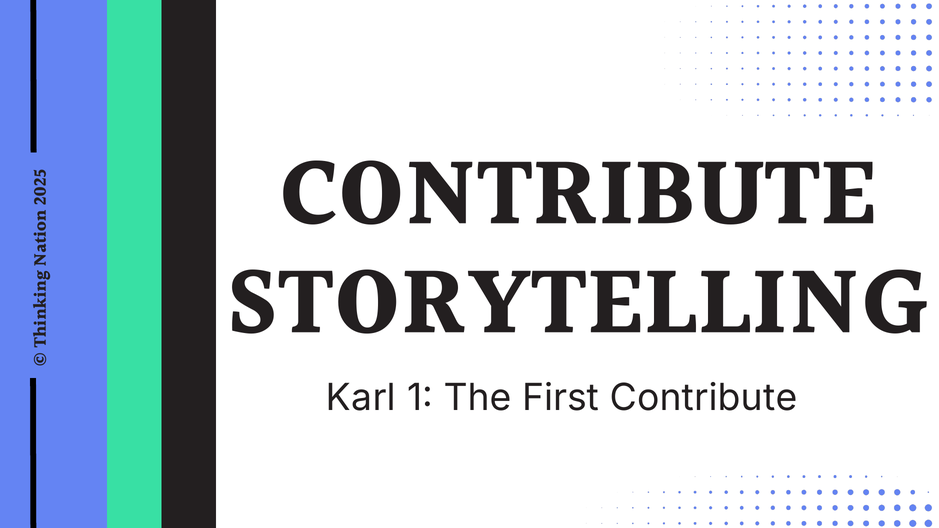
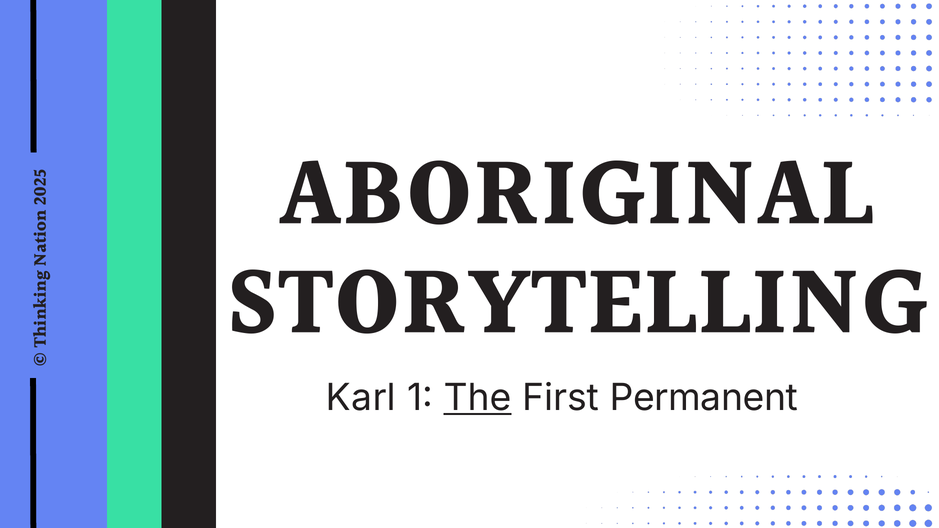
CONTRIBUTE at (578, 197): CONTRIBUTE -> ABORIGINAL
The underline: none -> present
First Contribute: Contribute -> Permanent
